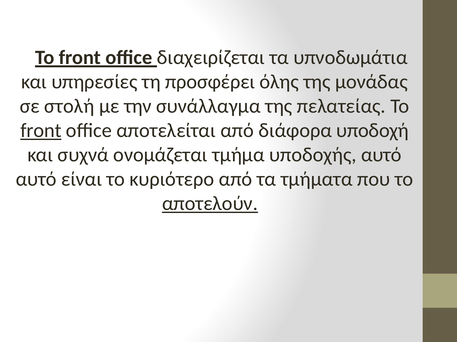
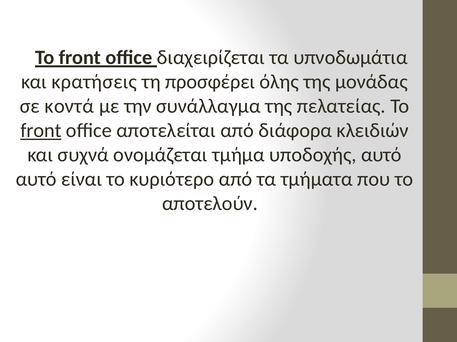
υπηρεσίες: υπηρεσίες -> κρατήσεις
στολή: στολή -> κοντά
υποδοχή: υποδοχή -> κλειδιών
αποτελούν underline: present -> none
